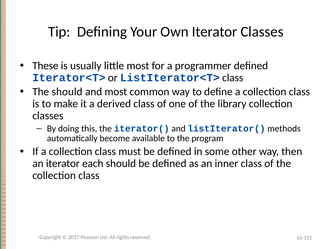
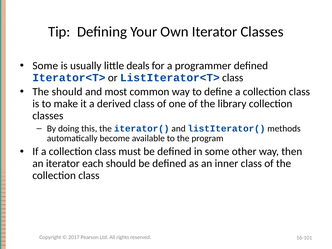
These at (45, 66): These -> Some
little most: most -> deals
